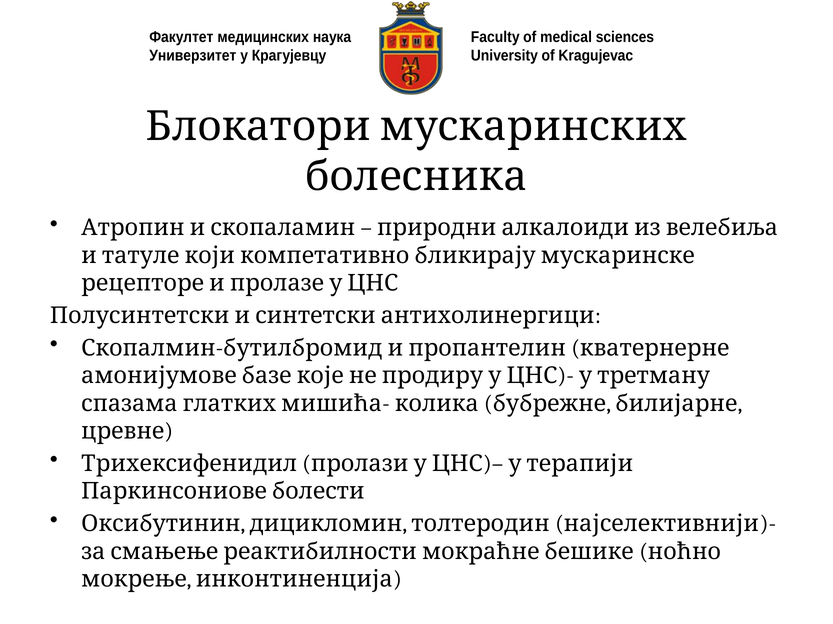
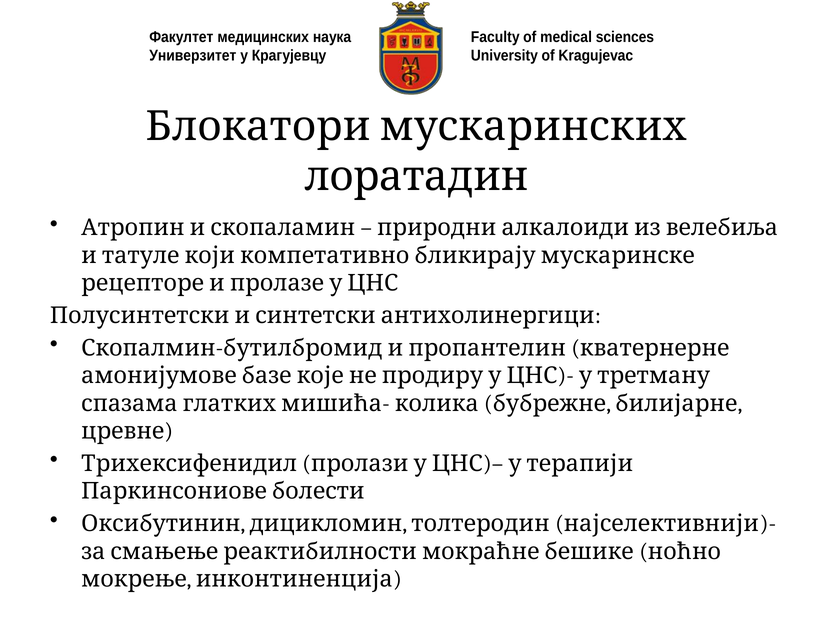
болесника: болесника -> лоратадин
